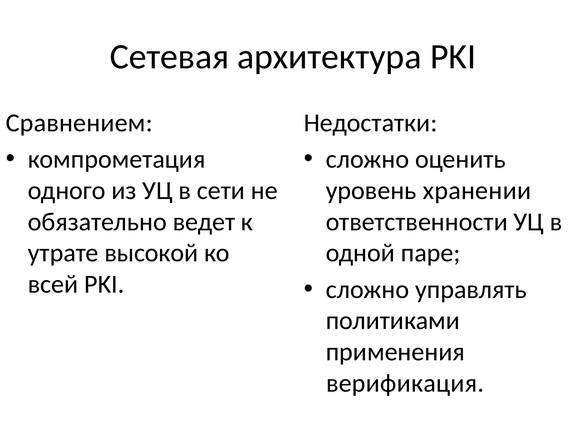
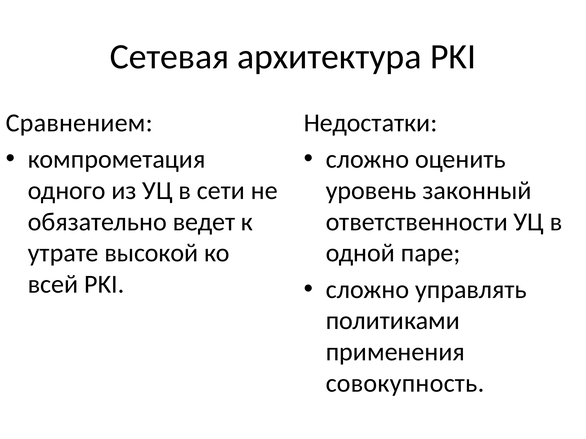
хранении: хранении -> законный
верификация: верификация -> совокупность
